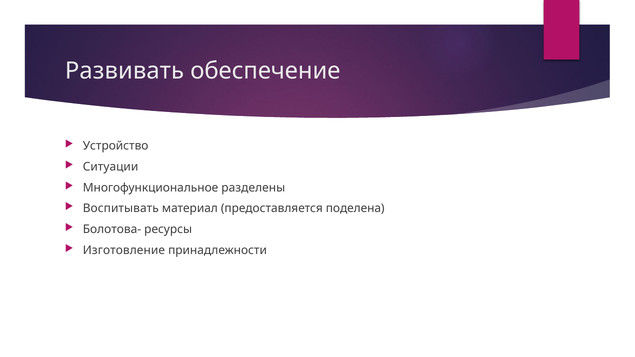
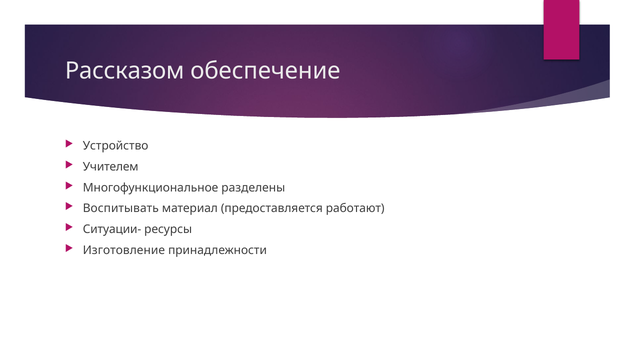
Развивать: Развивать -> Рассказом
Ситуации: Ситуации -> Учителем
поделена: поделена -> работают
Болотова-: Болотова- -> Ситуации-
